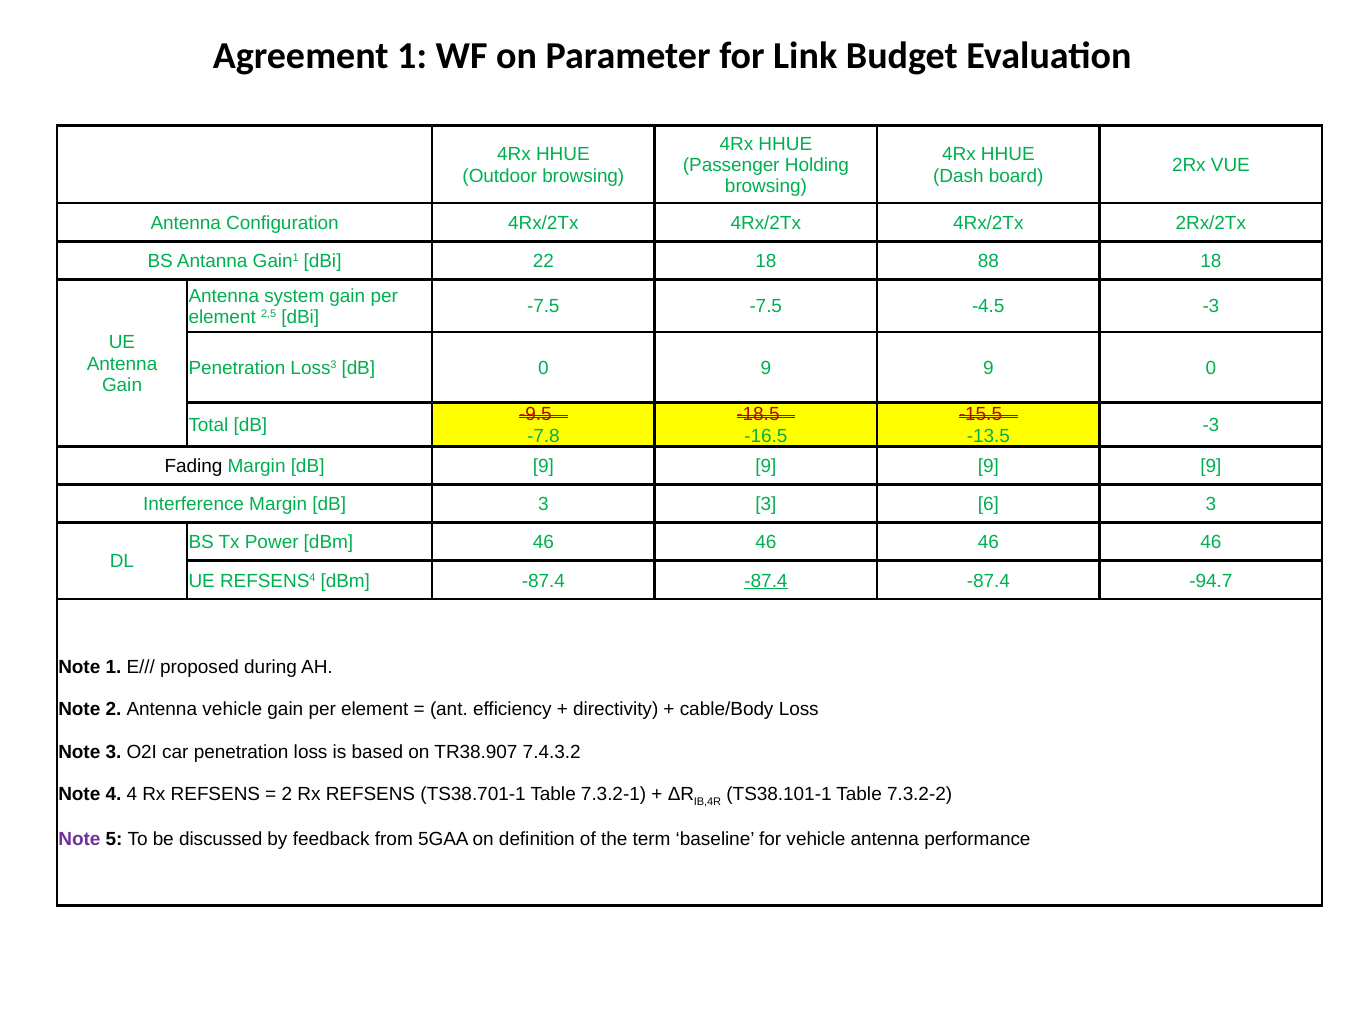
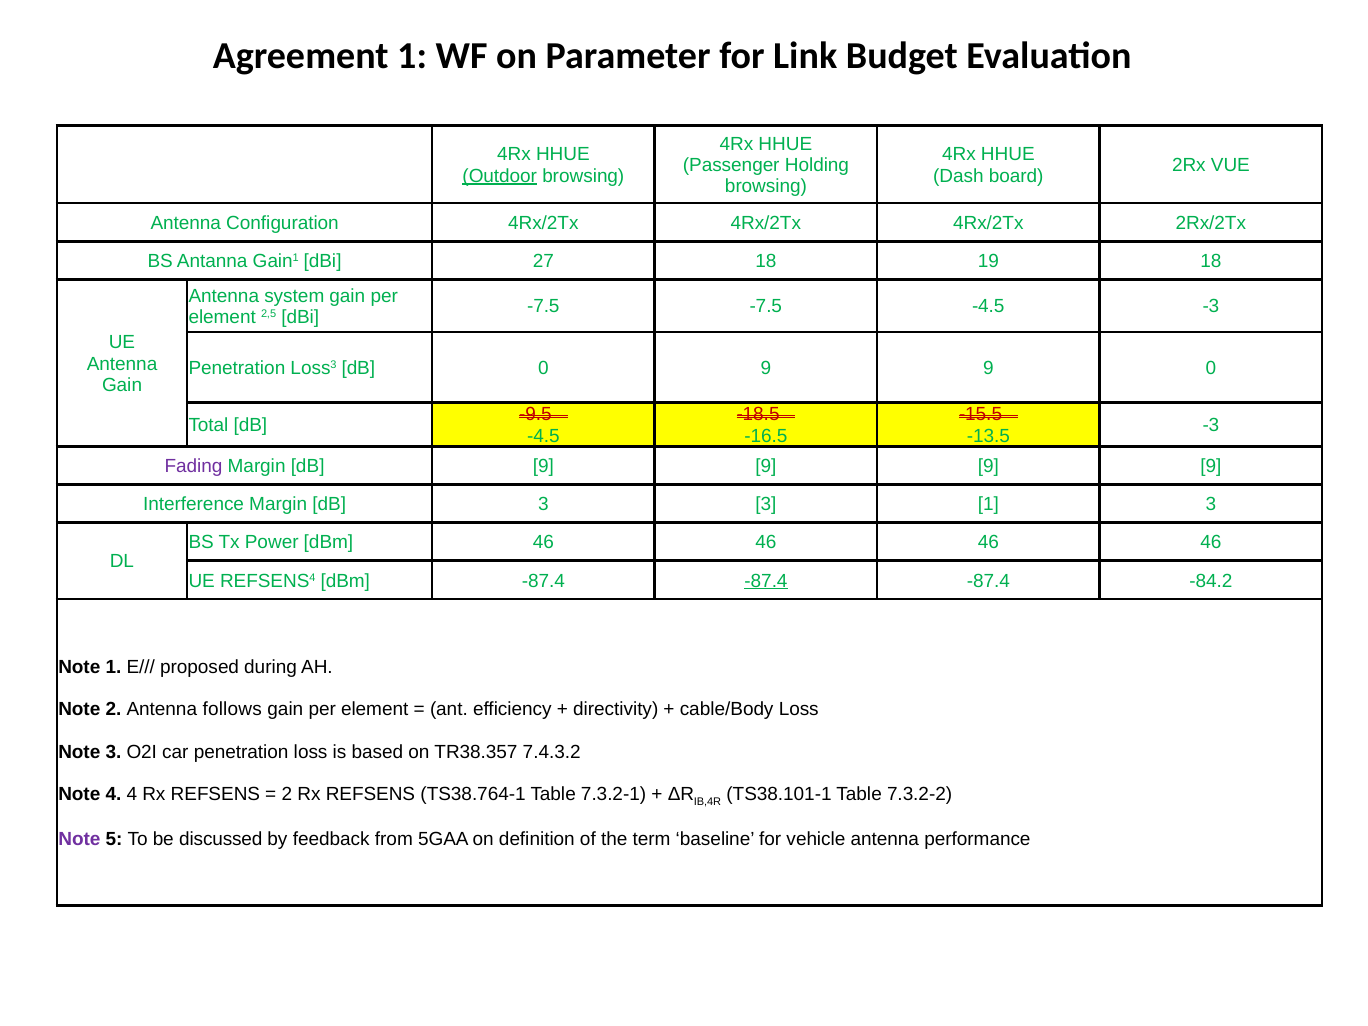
Outdoor underline: none -> present
22: 22 -> 27
88: 88 -> 19
-7.8 at (543, 436): -7.8 -> -4.5
Fading colour: black -> purple
3 6: 6 -> 1
-94.7: -94.7 -> -84.2
Antenna vehicle: vehicle -> follows
TR38.907: TR38.907 -> TR38.357
TS38.701-1: TS38.701-1 -> TS38.764-1
